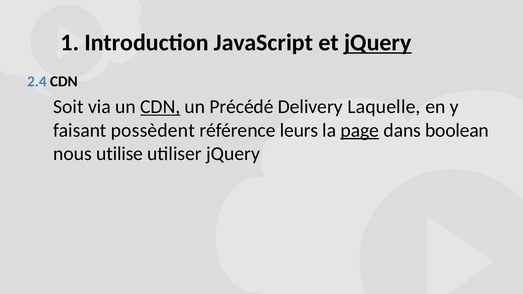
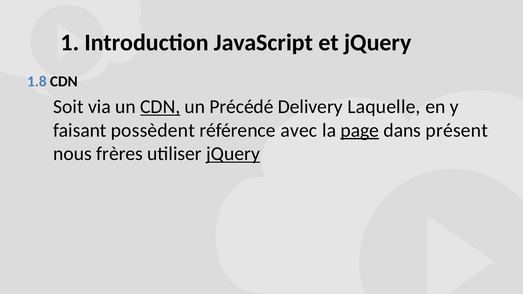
jQuery at (378, 43) underline: present -> none
2.4: 2.4 -> 1.8
leurs: leurs -> avec
boolean: boolean -> présent
utilise: utilise -> frères
jQuery at (233, 154) underline: none -> present
